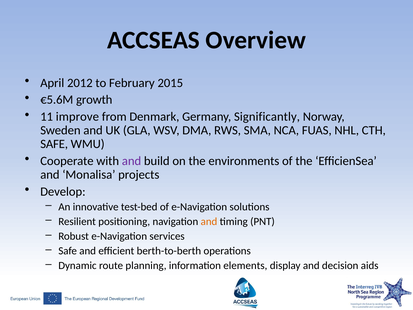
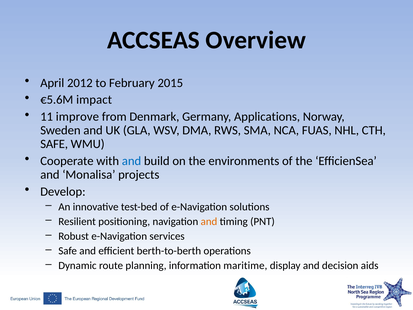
growth: growth -> impact
Significantly: Significantly -> Applications
and at (132, 161) colour: purple -> blue
elements: elements -> maritime
